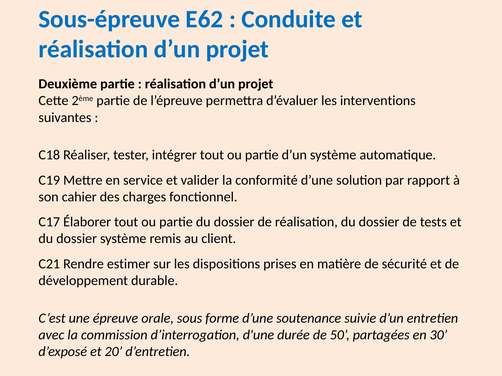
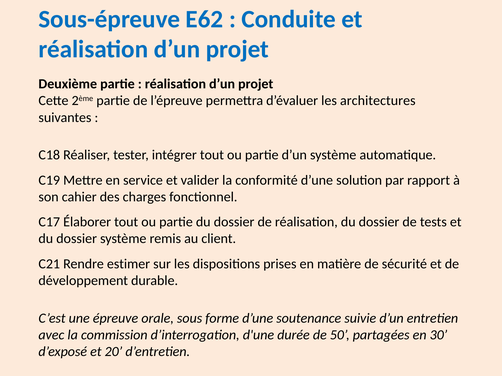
interventions: interventions -> architectures
